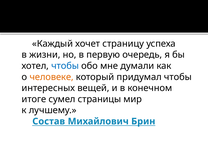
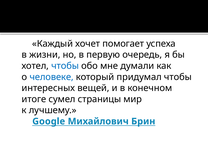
страницу: страницу -> помогает
человеке colour: orange -> blue
Состав: Состав -> Google
